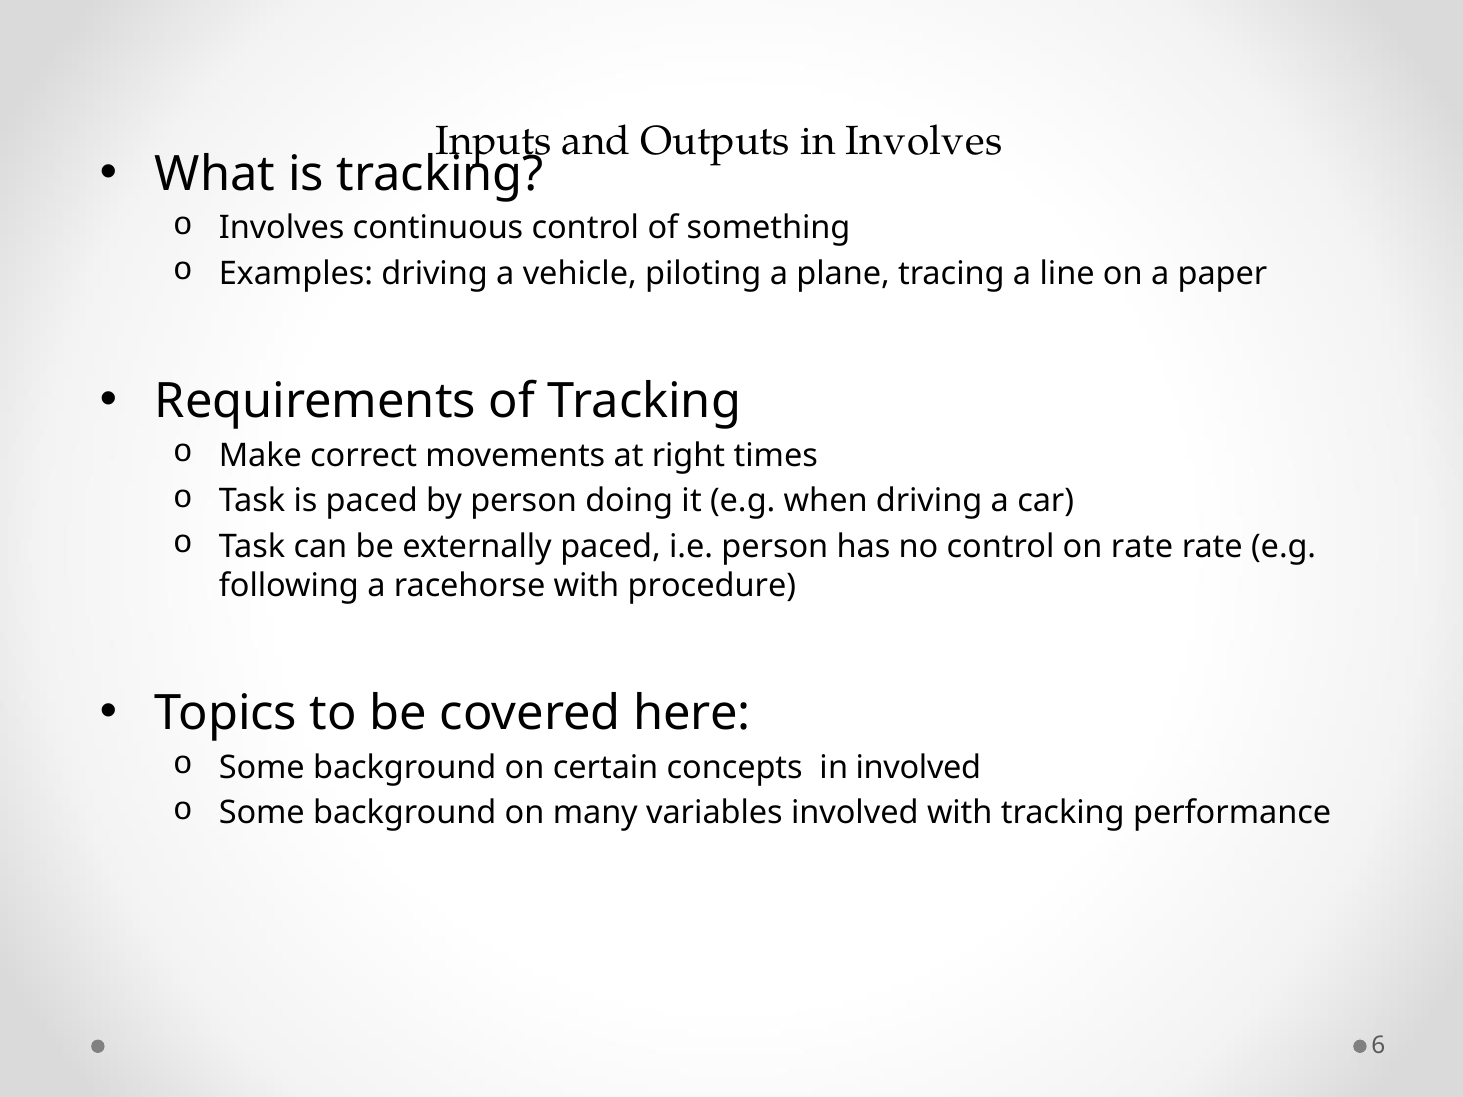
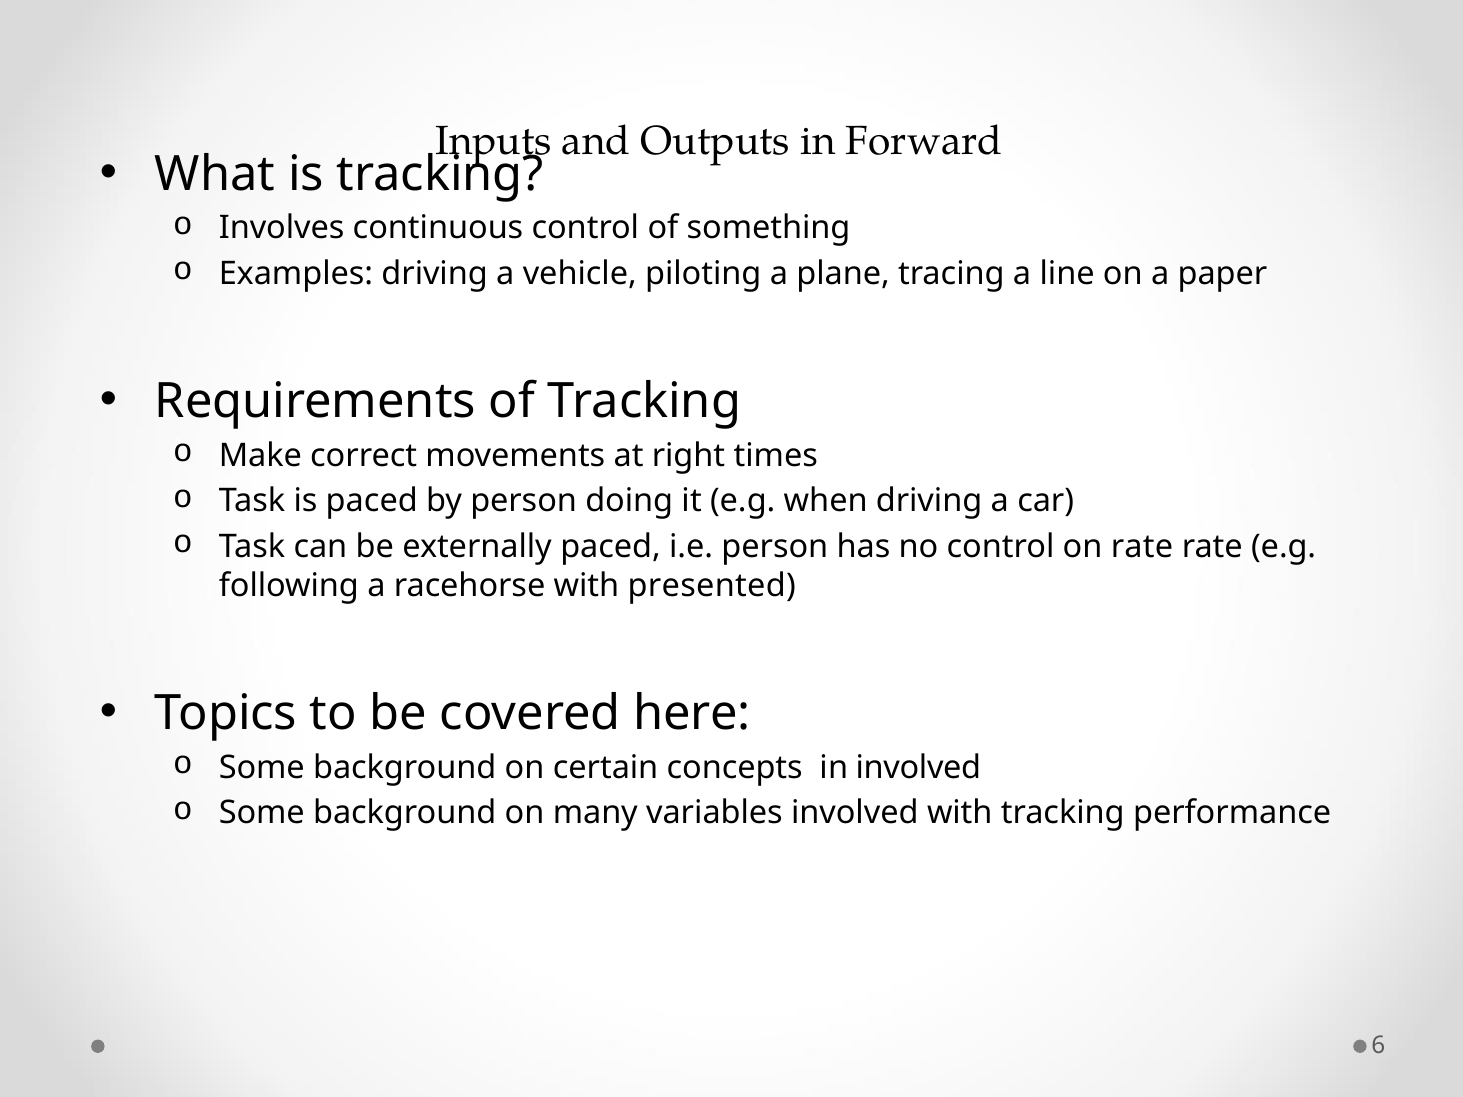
in Involves: Involves -> Forward
procedure: procedure -> presented
